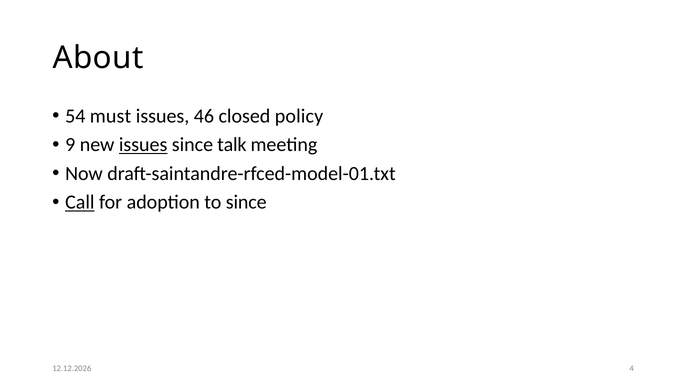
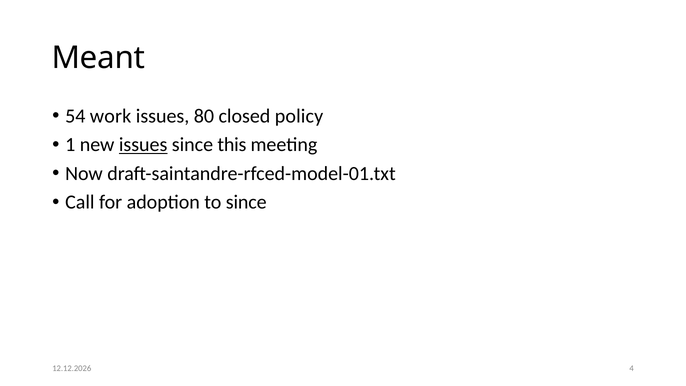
About: About -> Meant
must: must -> work
46: 46 -> 80
9: 9 -> 1
talk: talk -> this
Call underline: present -> none
